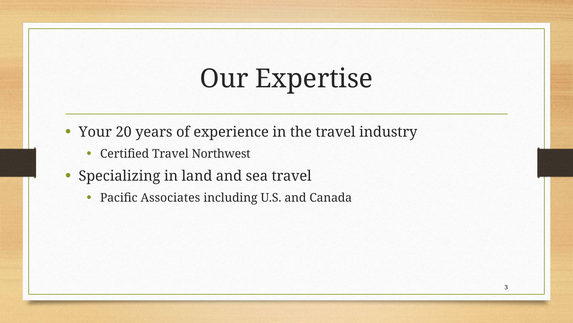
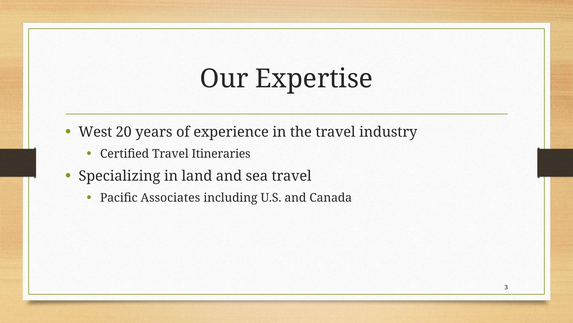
Your: Your -> West
Northwest: Northwest -> Itineraries
